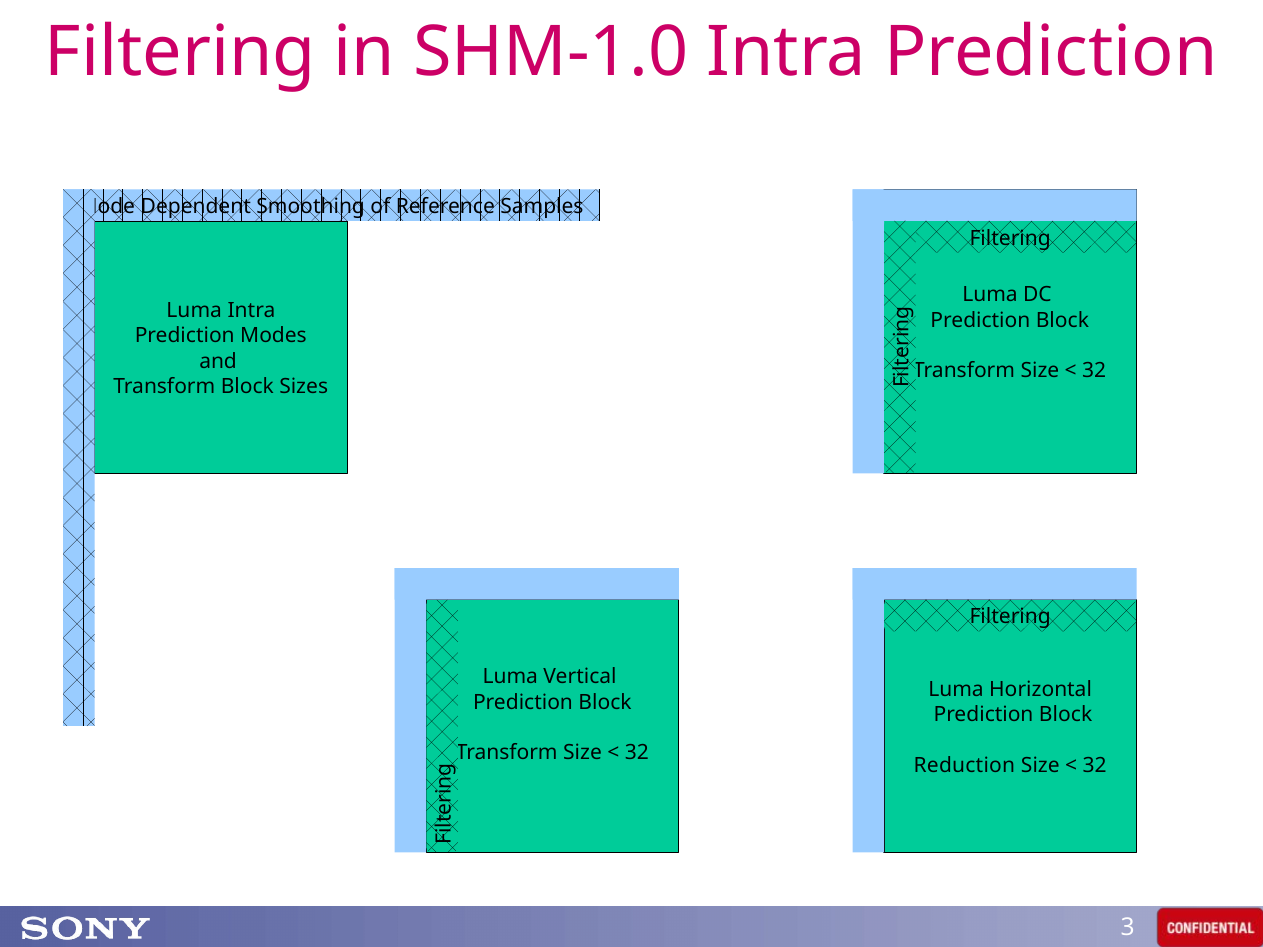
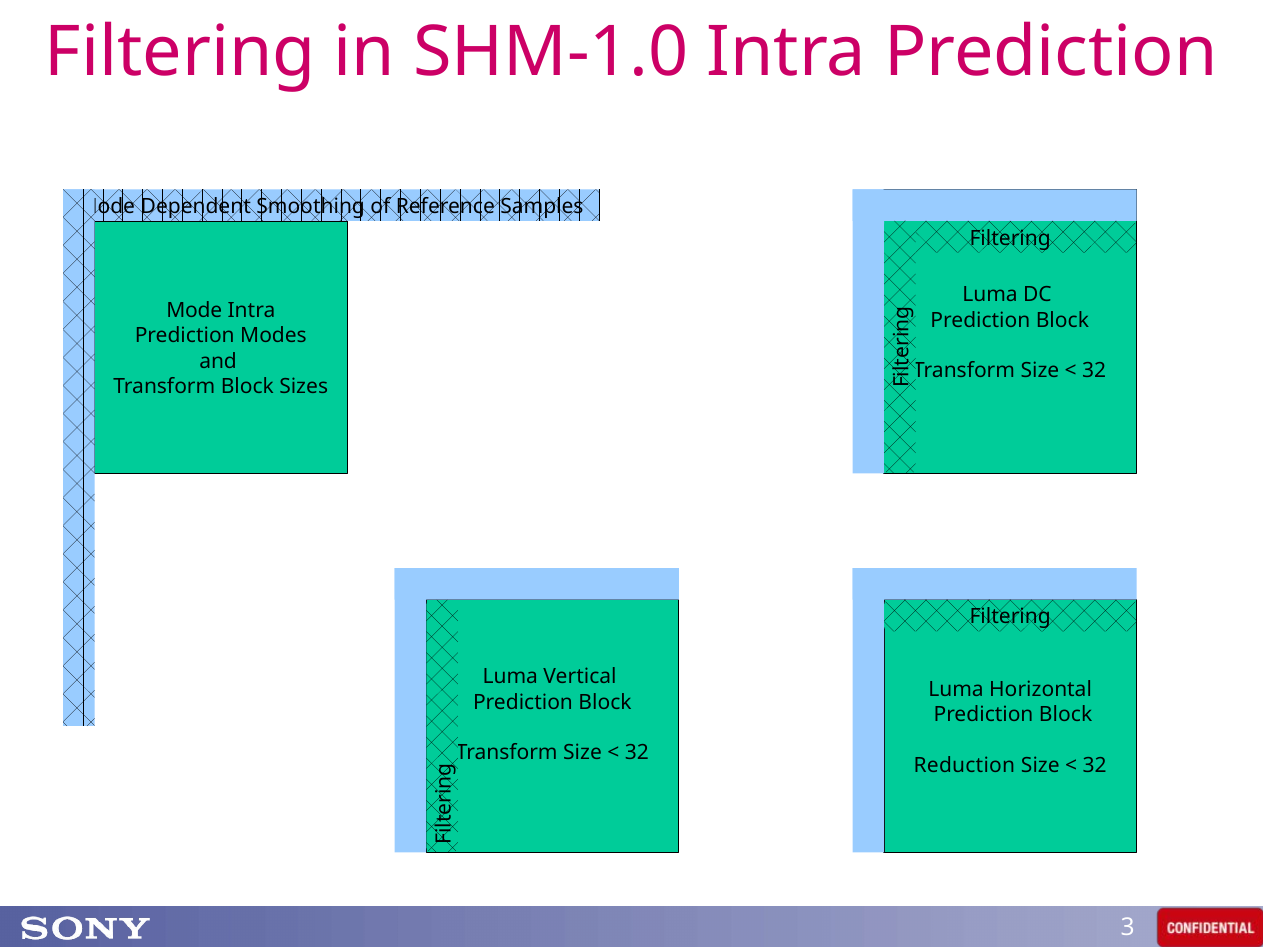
Luma at (194, 311): Luma -> Mode
